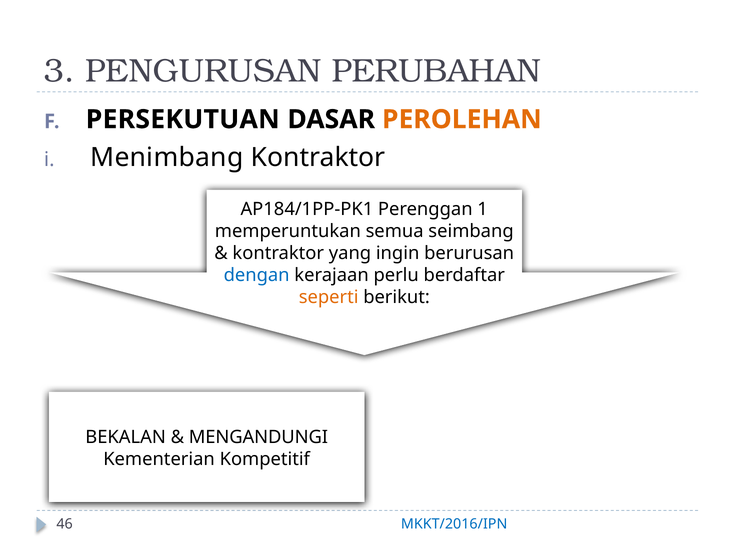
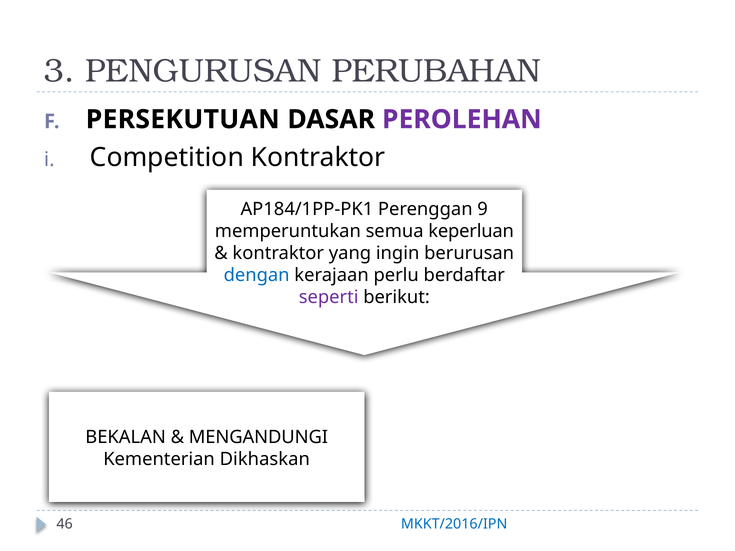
PEROLEHAN colour: orange -> purple
Menimbang: Menimbang -> Competition
1: 1 -> 9
seimbang: seimbang -> keperluan
seperti colour: orange -> purple
Kompetitif: Kompetitif -> Dikhaskan
